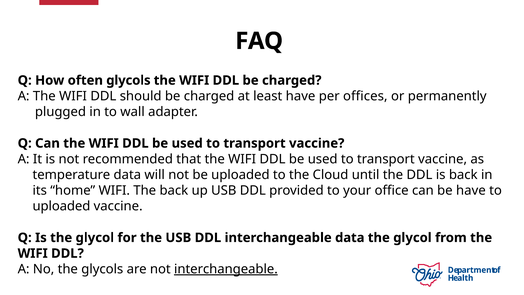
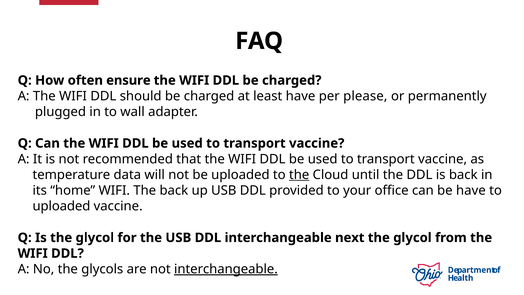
often glycols: glycols -> ensure
offices: offices -> please
the at (299, 175) underline: none -> present
interchangeable data: data -> next
